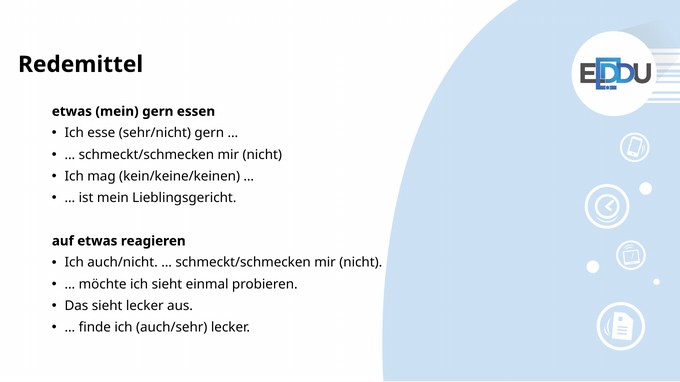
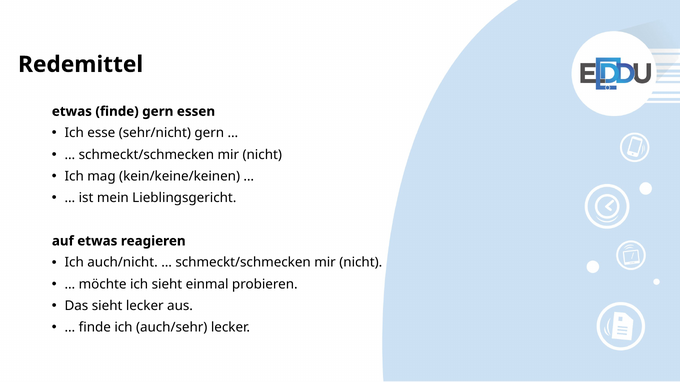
etwas mein: mein -> finde
